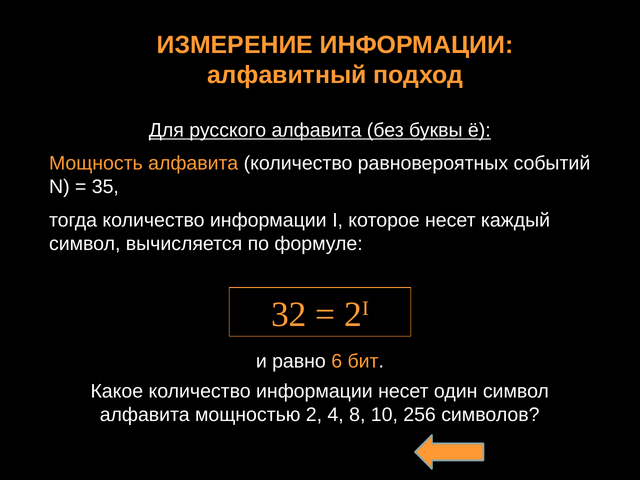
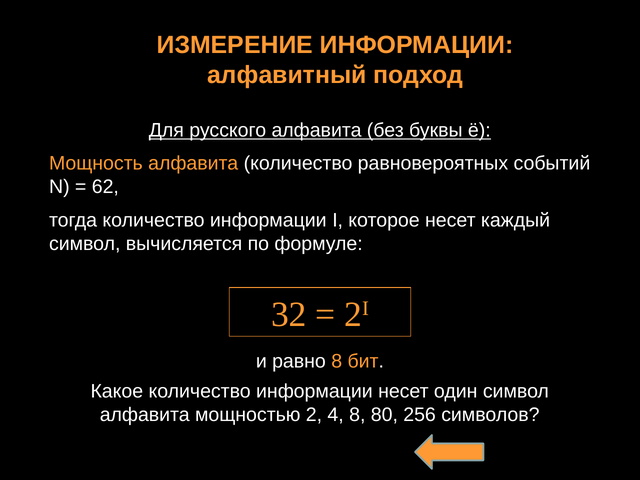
35: 35 -> 62
равно 6: 6 -> 8
10: 10 -> 80
